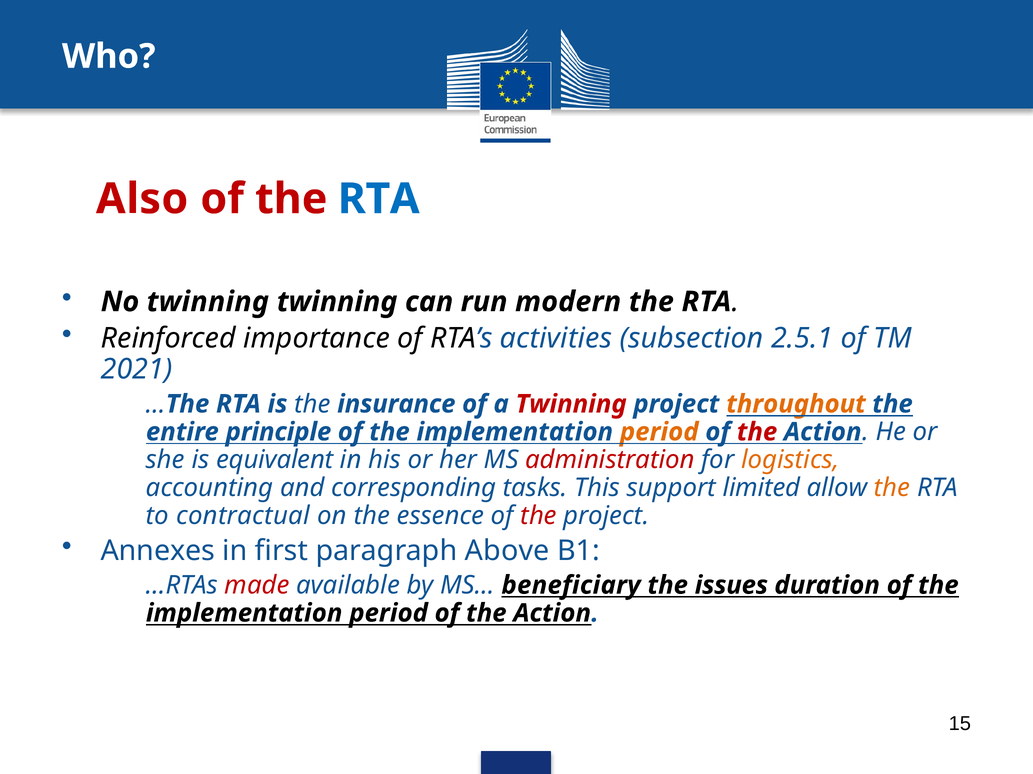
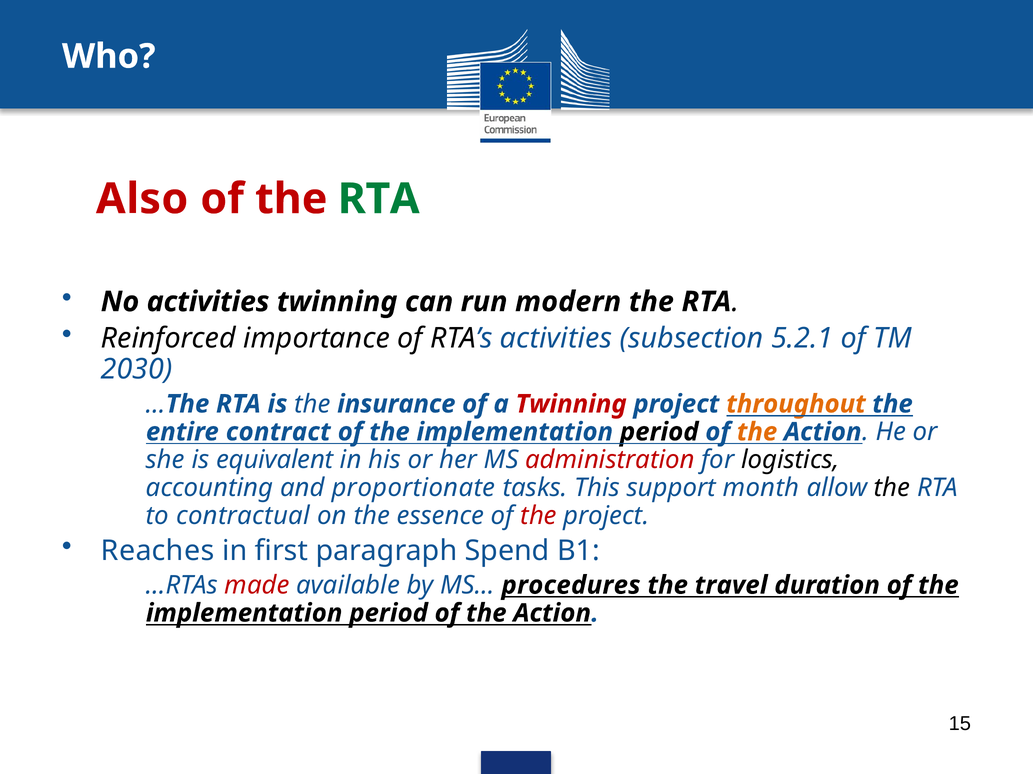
RTA at (379, 199) colour: blue -> green
No twinning: twinning -> activities
2.5.1: 2.5.1 -> 5.2.1
2021: 2021 -> 2030
principle: principle -> contract
period at (659, 432) colour: orange -> black
the at (757, 432) colour: red -> orange
logistics colour: orange -> black
corresponding: corresponding -> proportionate
limited: limited -> month
the at (892, 488) colour: orange -> black
Annexes: Annexes -> Reaches
Above: Above -> Spend
beneficiary: beneficiary -> procedures
issues: issues -> travel
